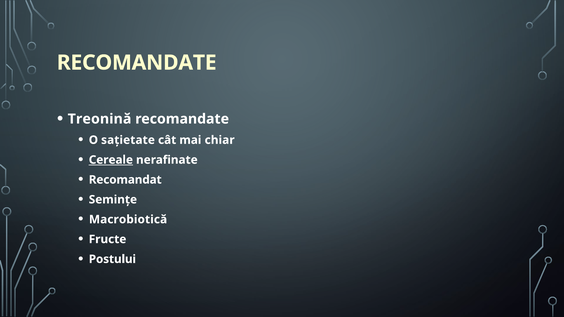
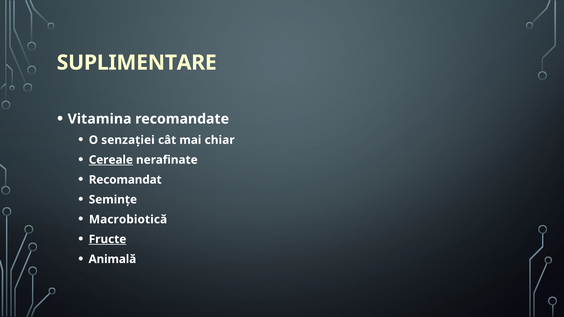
RECOMANDATE at (137, 63): RECOMANDATE -> SUPLIMENTARE
Treonină: Treonină -> Vitamina
sațietate: sațietate -> senzației
Fructe underline: none -> present
Postului: Postului -> Animală
